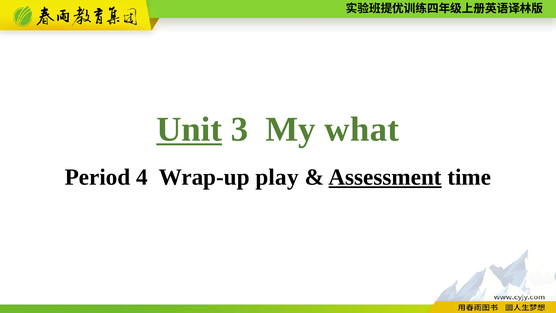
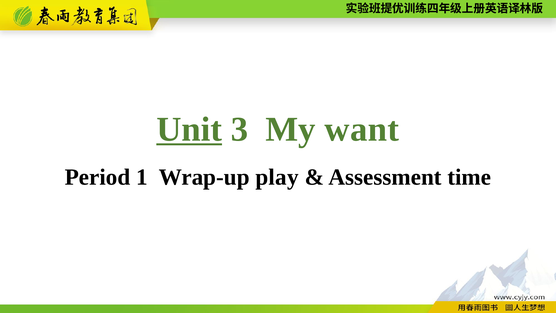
what: what -> want
4: 4 -> 1
Assessment underline: present -> none
